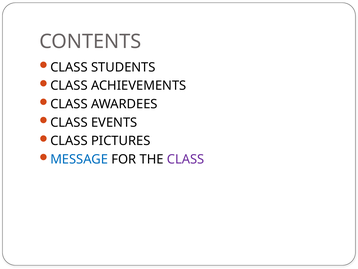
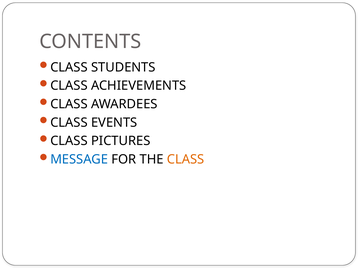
CLASS at (186, 159) colour: purple -> orange
